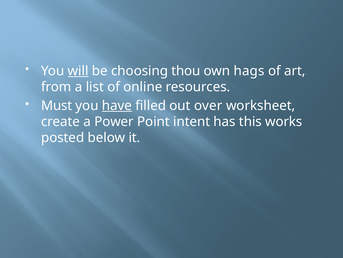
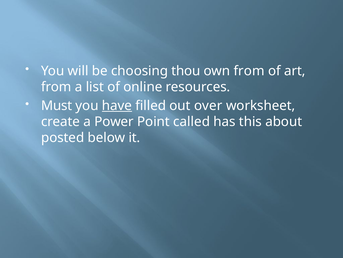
will underline: present -> none
own hags: hags -> from
intent: intent -> called
works: works -> about
